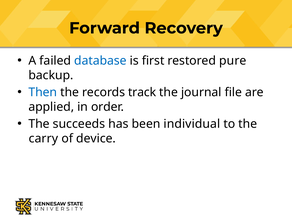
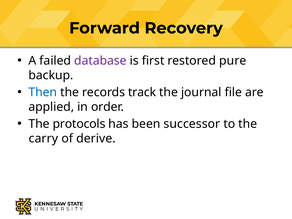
database colour: blue -> purple
succeeds: succeeds -> protocols
individual: individual -> successor
device: device -> derive
